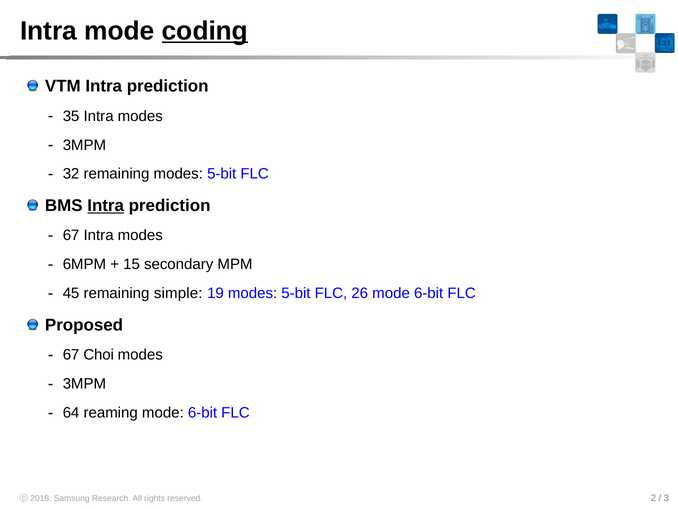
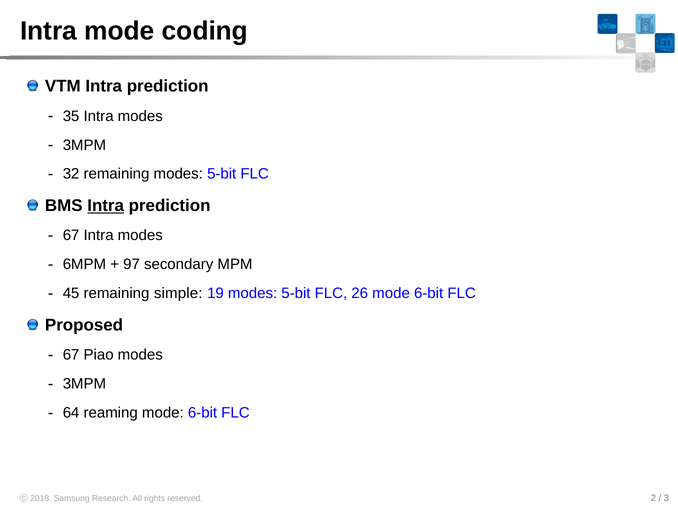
coding underline: present -> none
15: 15 -> 97
Choi: Choi -> Piao
